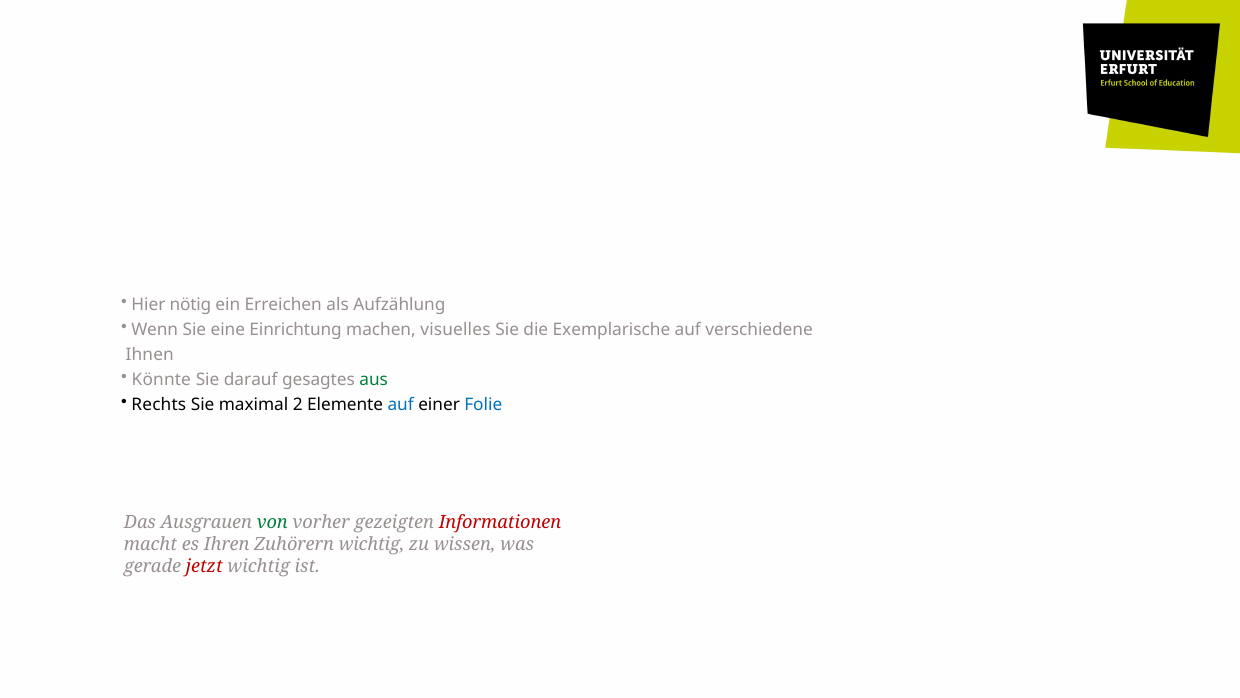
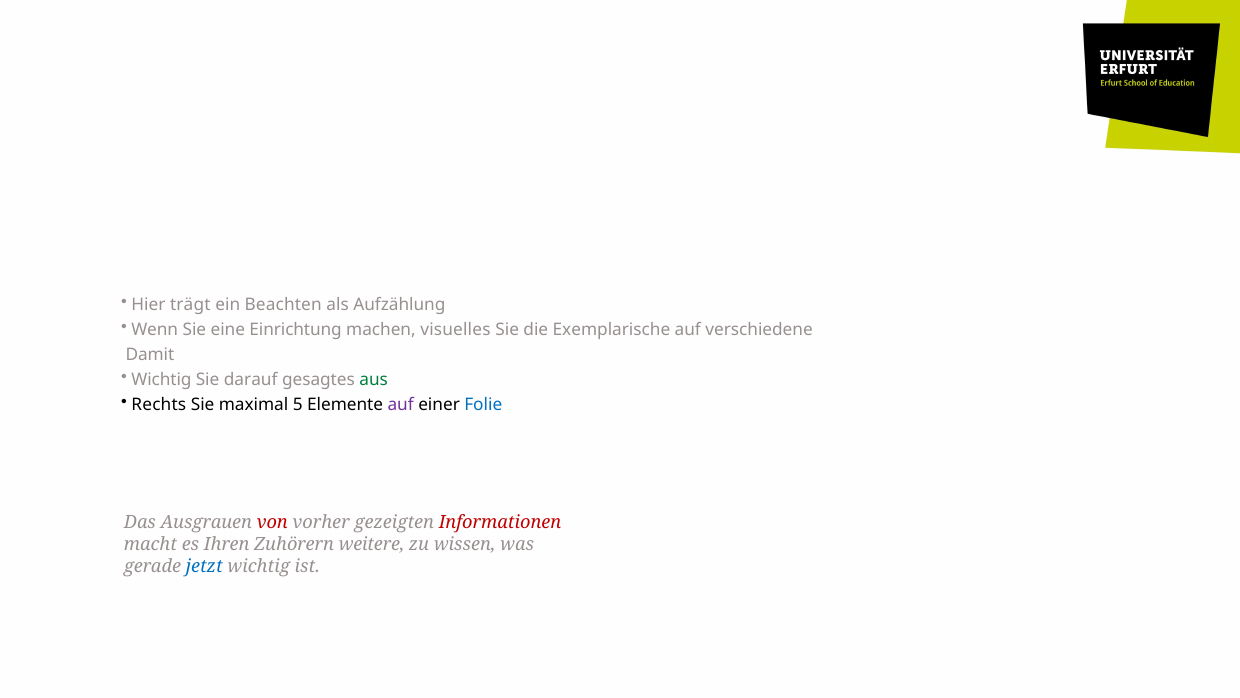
nötig: nötig -> trägt
Erreichen: Erreichen -> Beachten
Ihnen: Ihnen -> Damit
Könnte at (161, 379): Könnte -> Wichtig
2: 2 -> 5
auf at (401, 404) colour: blue -> purple
von colour: green -> red
Zuhörern wichtig: wichtig -> weitere
jetzt colour: red -> blue
